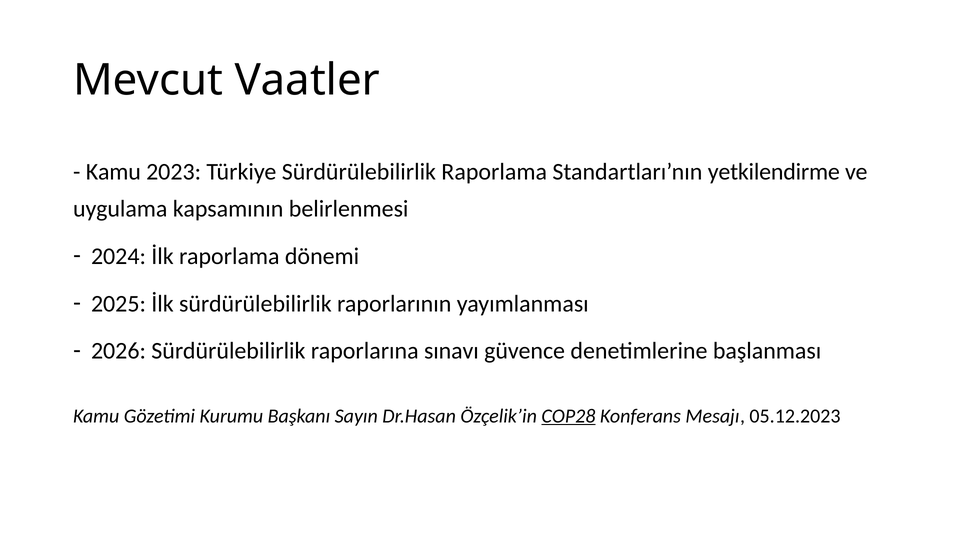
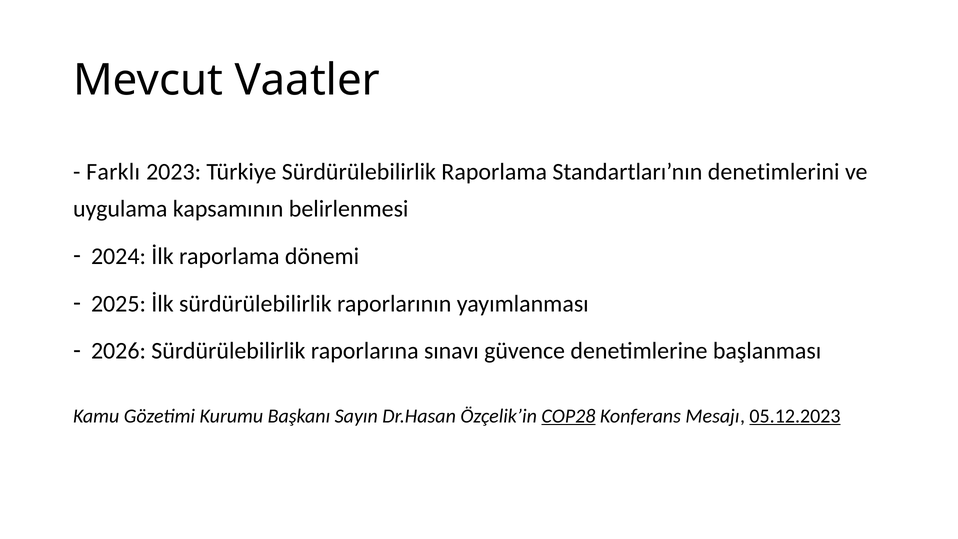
Kamu at (113, 172): Kamu -> Farklı
yetkilendirme: yetkilendirme -> denetimlerini
05.12.2023 underline: none -> present
